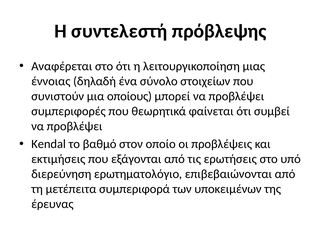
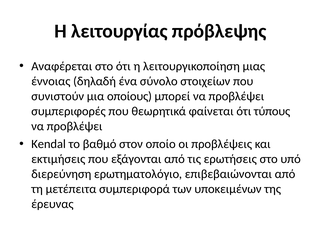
συντελεστή: συντελεστή -> λειτουργίας
συμβεί: συμβεί -> τύπους
